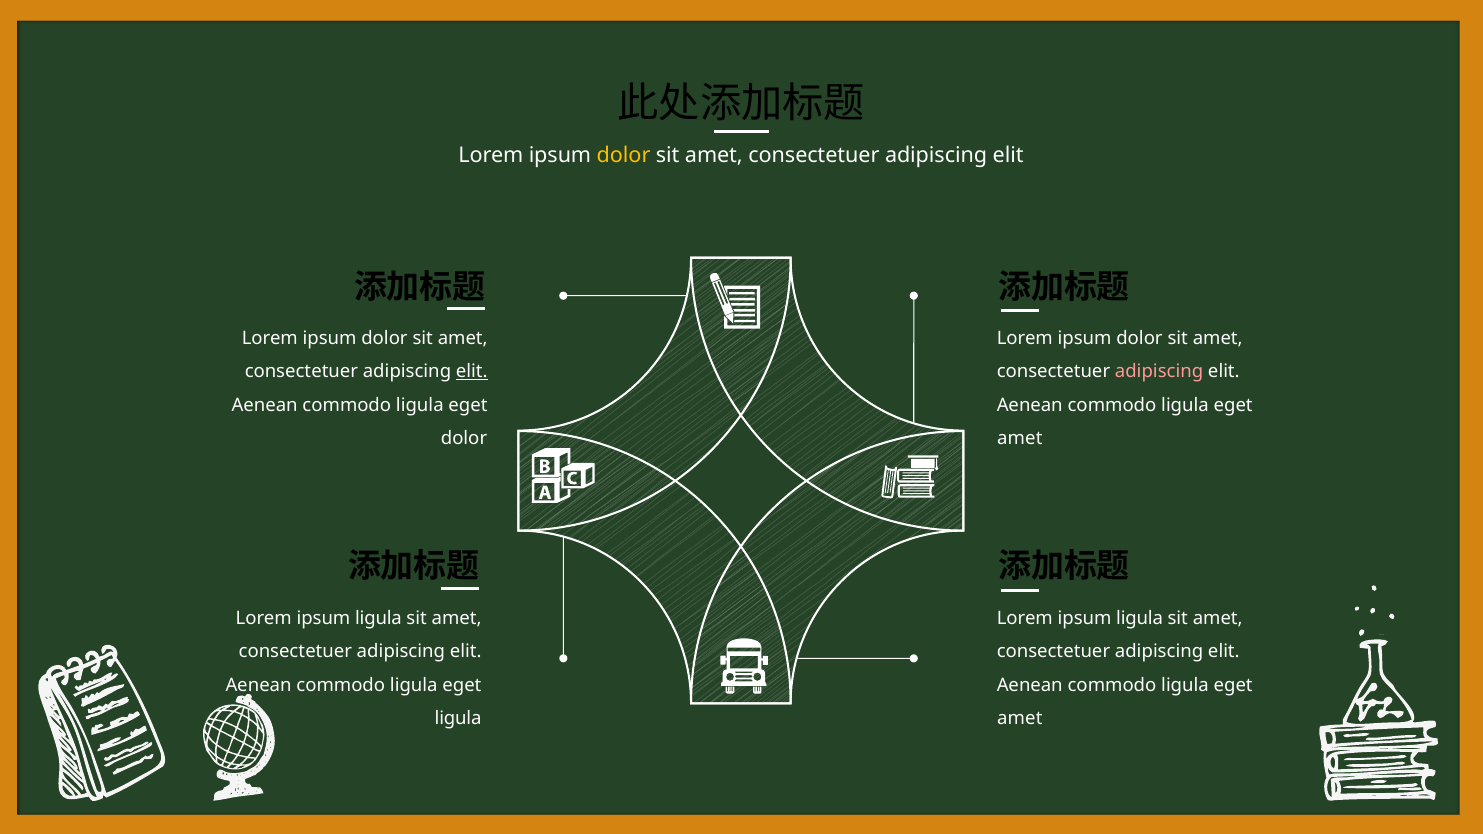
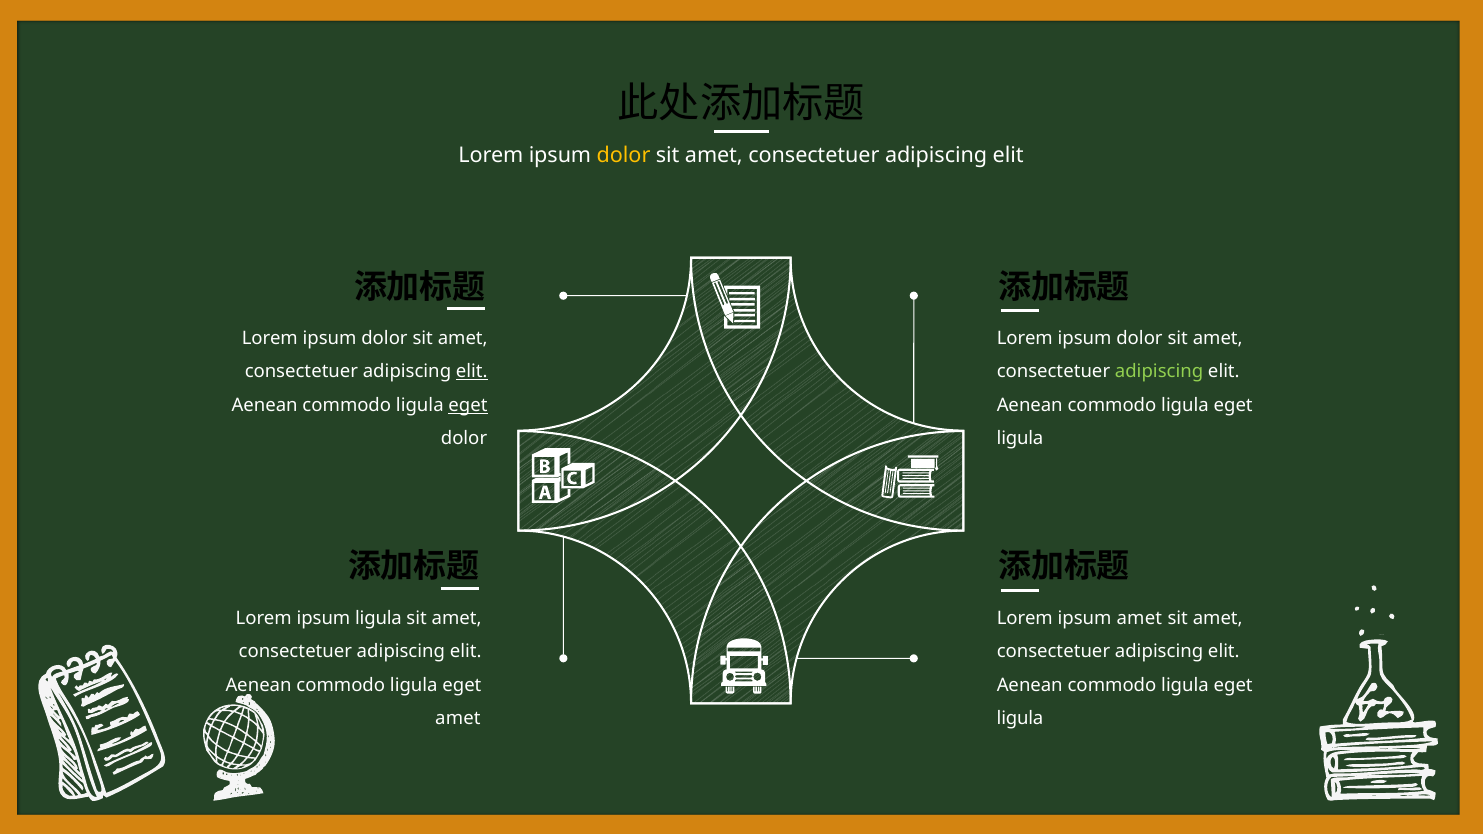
adipiscing at (1159, 372) colour: pink -> light green
eget at (468, 405) underline: none -> present
amet at (1020, 439): amet -> ligula
ligula at (1140, 618): ligula -> amet
ligula at (458, 719): ligula -> amet
amet at (1020, 719): amet -> ligula
